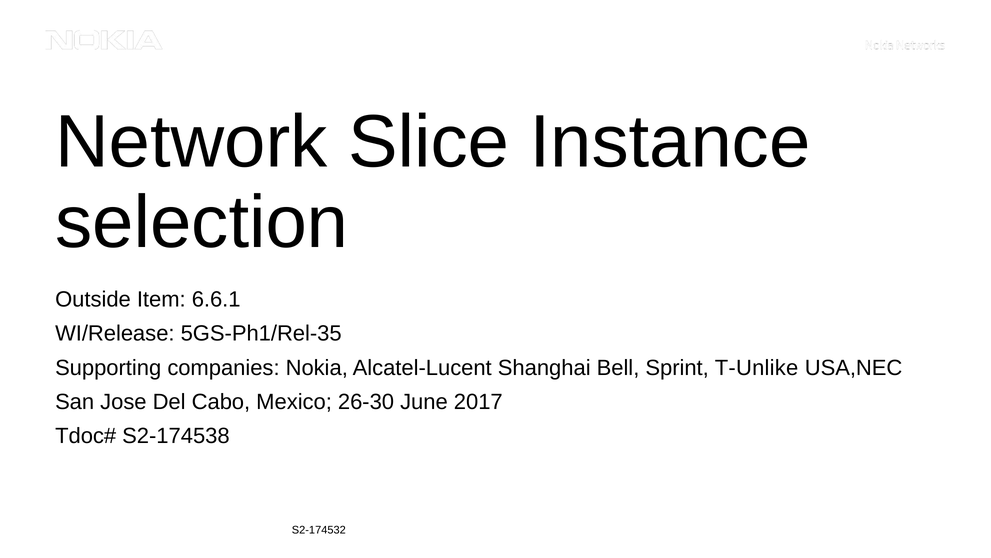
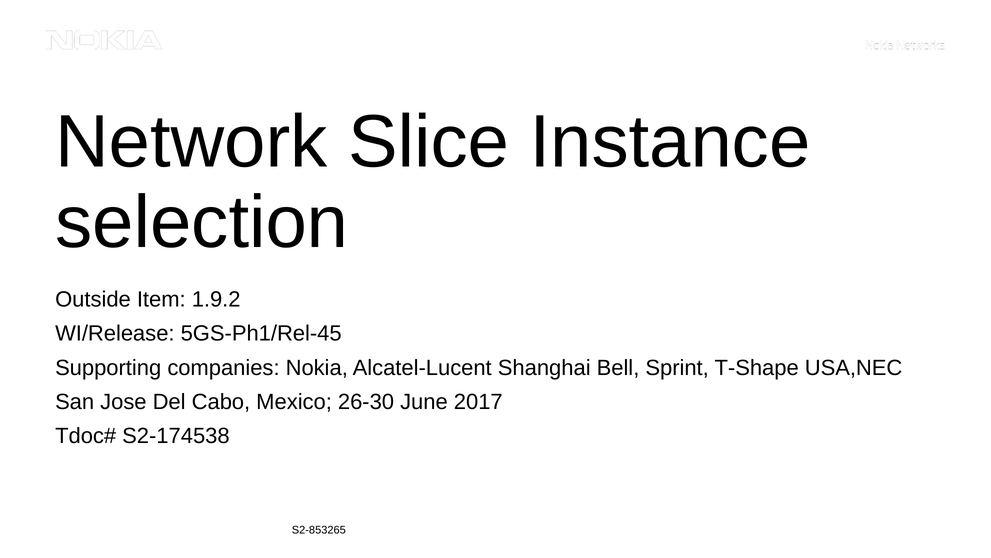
6.6.1: 6.6.1 -> 1.9.2
5GS-Ph1/Rel-35: 5GS-Ph1/Rel-35 -> 5GS-Ph1/Rel-45
T-Unlike: T-Unlike -> T-Shape
S2-174532: S2-174532 -> S2-853265
